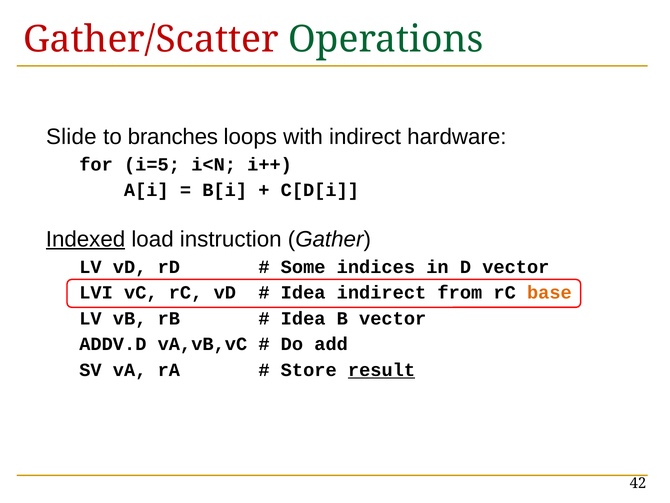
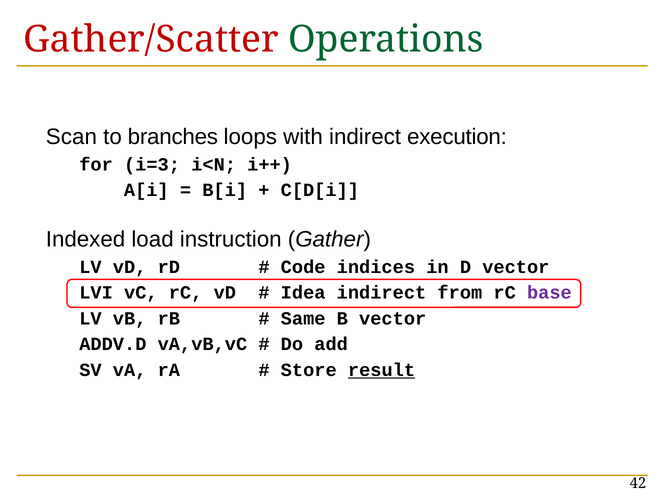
Slide: Slide -> Scan
hardware: hardware -> execution
i=5: i=5 -> i=3
Indexed underline: present -> none
Some: Some -> Code
base colour: orange -> purple
Idea at (303, 318): Idea -> Same
